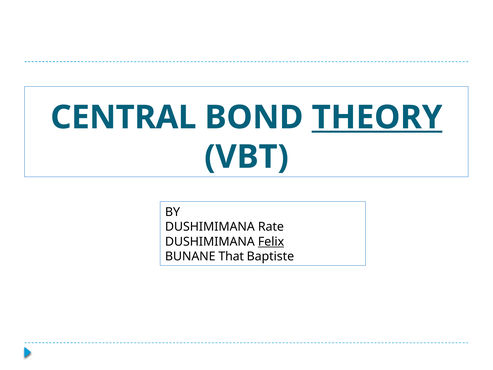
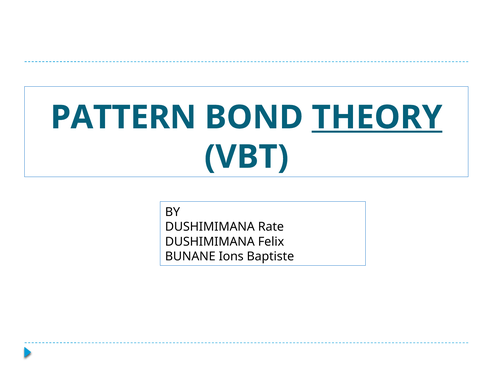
CENTRAL: CENTRAL -> PATTERN
Felix underline: present -> none
That: That -> Ions
